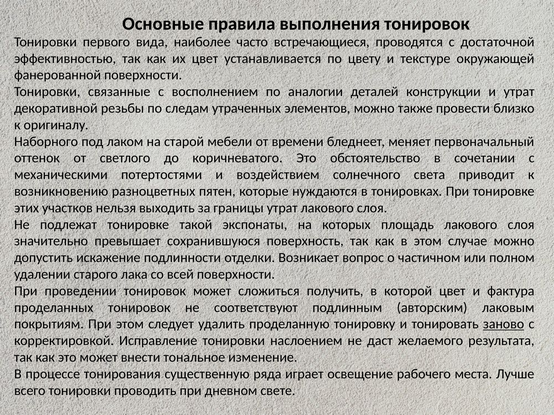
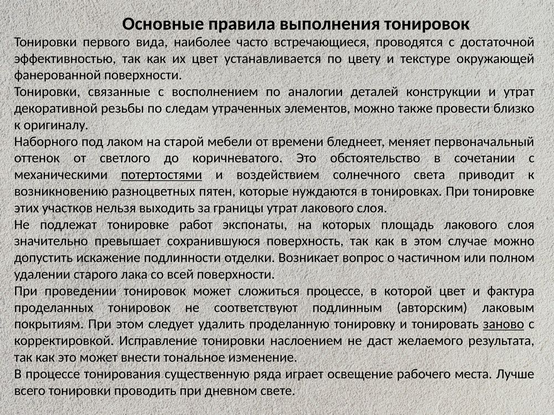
потертостями underline: none -> present
такой: такой -> работ
сложиться получить: получить -> процессе
